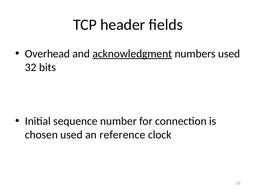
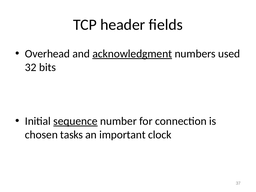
sequence underline: none -> present
chosen used: used -> tasks
reference: reference -> important
